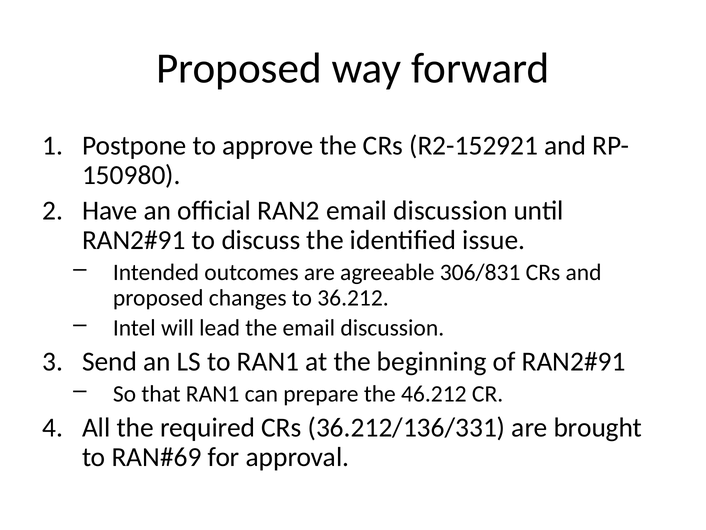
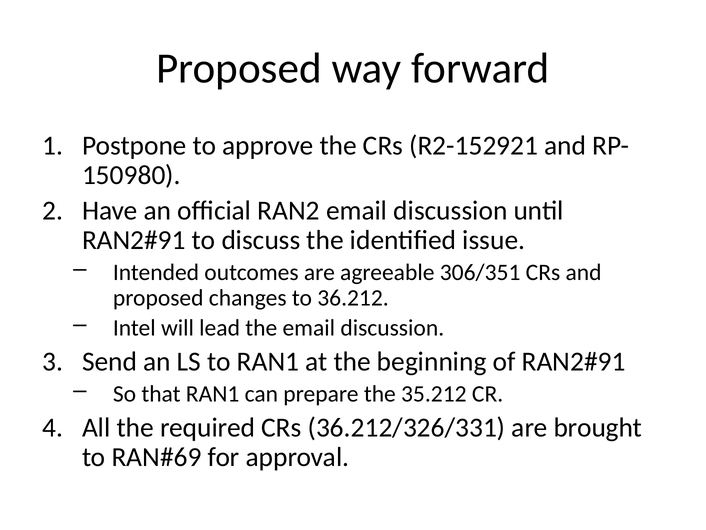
306/831: 306/831 -> 306/351
46.212: 46.212 -> 35.212
36.212/136/331: 36.212/136/331 -> 36.212/326/331
